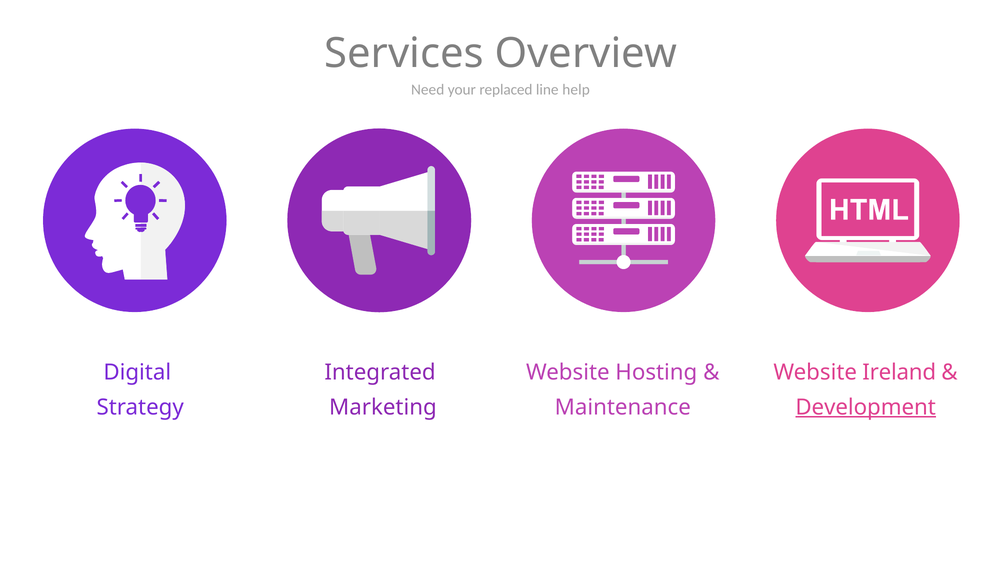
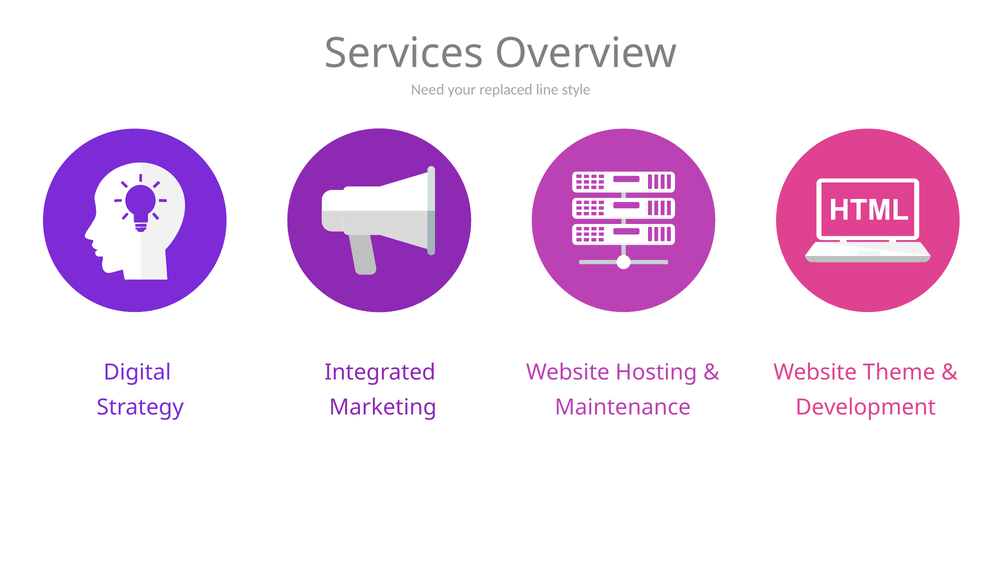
help: help -> style
Ireland: Ireland -> Theme
Development underline: present -> none
